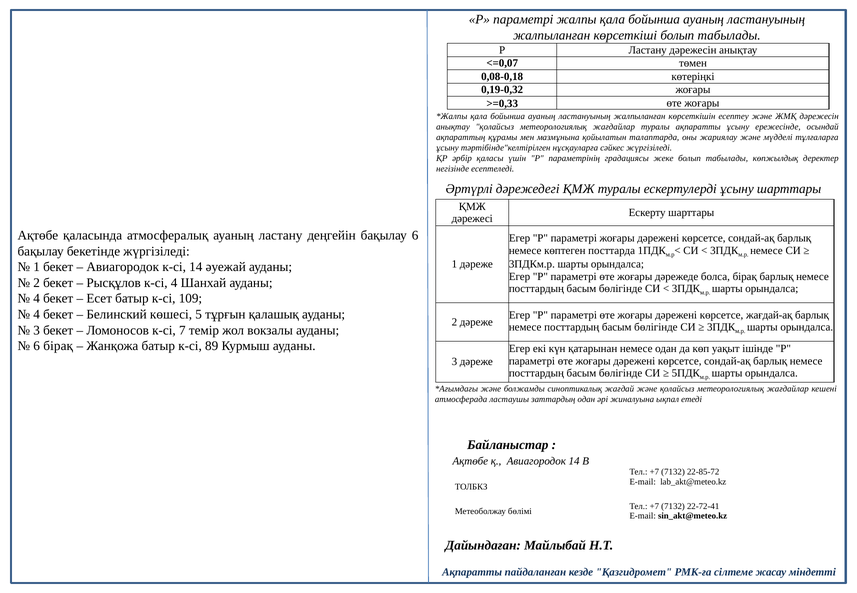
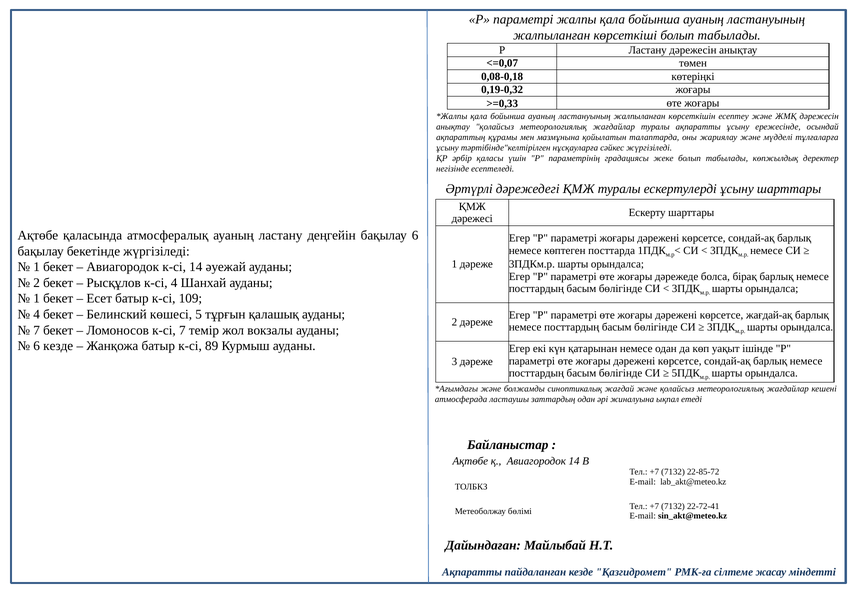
4 at (37, 299): 4 -> 1
3 at (37, 330): 3 -> 7
6 бірақ: бірақ -> кезде
